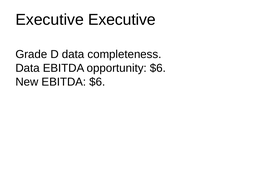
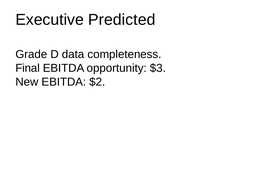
Executive Executive: Executive -> Predicted
Data at (28, 68): Data -> Final
opportunity $6: $6 -> $3
EBITDA $6: $6 -> $2
